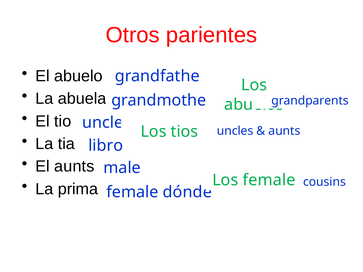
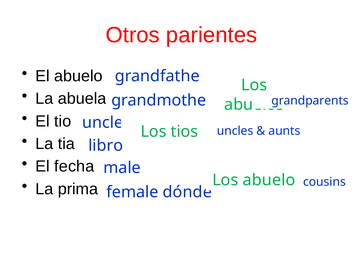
El aunts: aunts -> fecha
Los female: female -> abuelo
